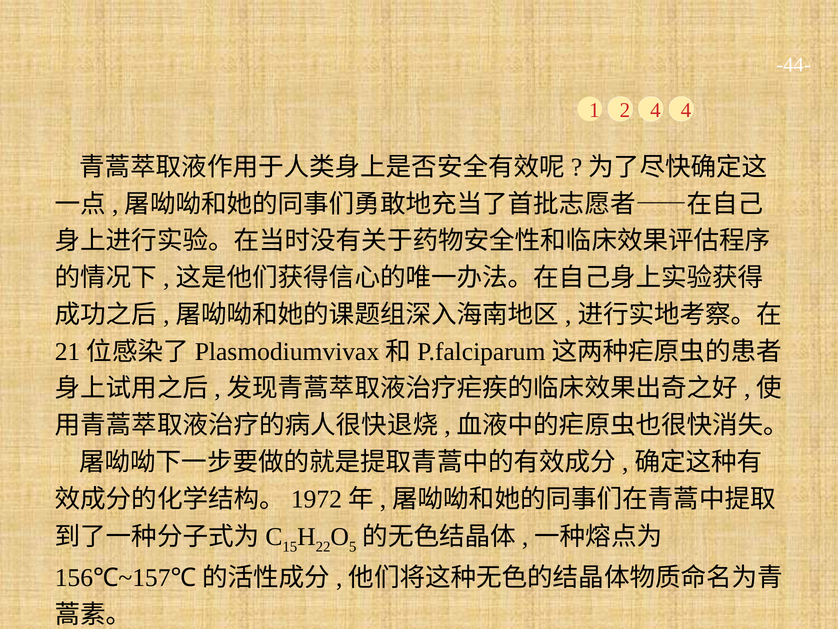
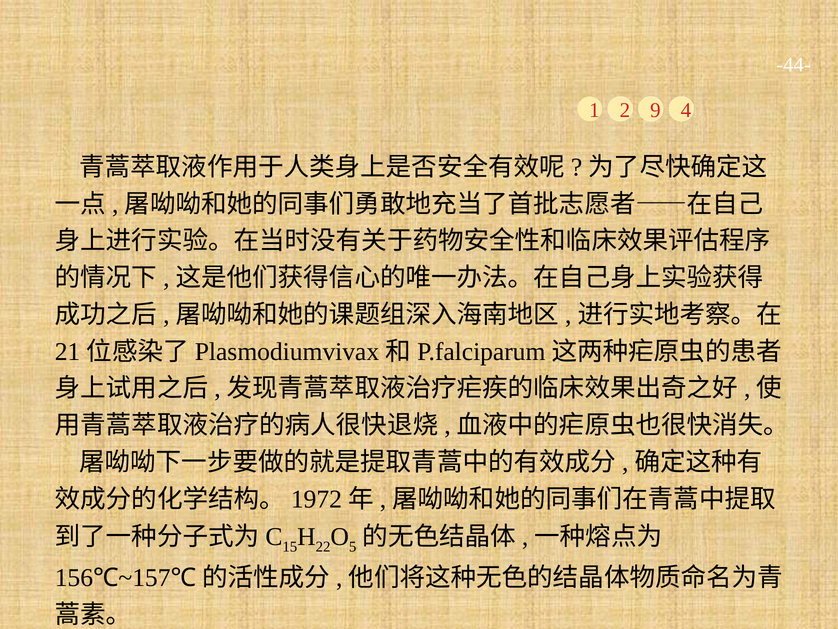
2 4: 4 -> 9
